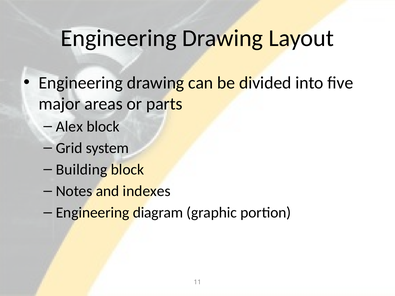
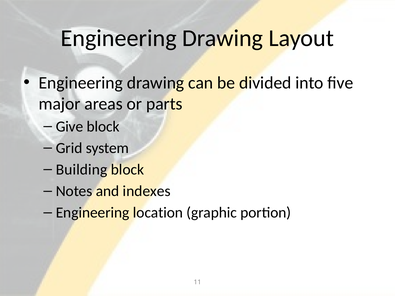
Alex: Alex -> Give
diagram: diagram -> location
